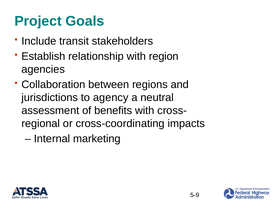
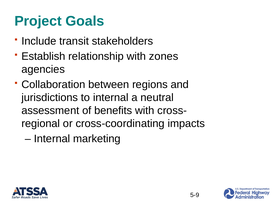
region: region -> zones
to agency: agency -> internal
